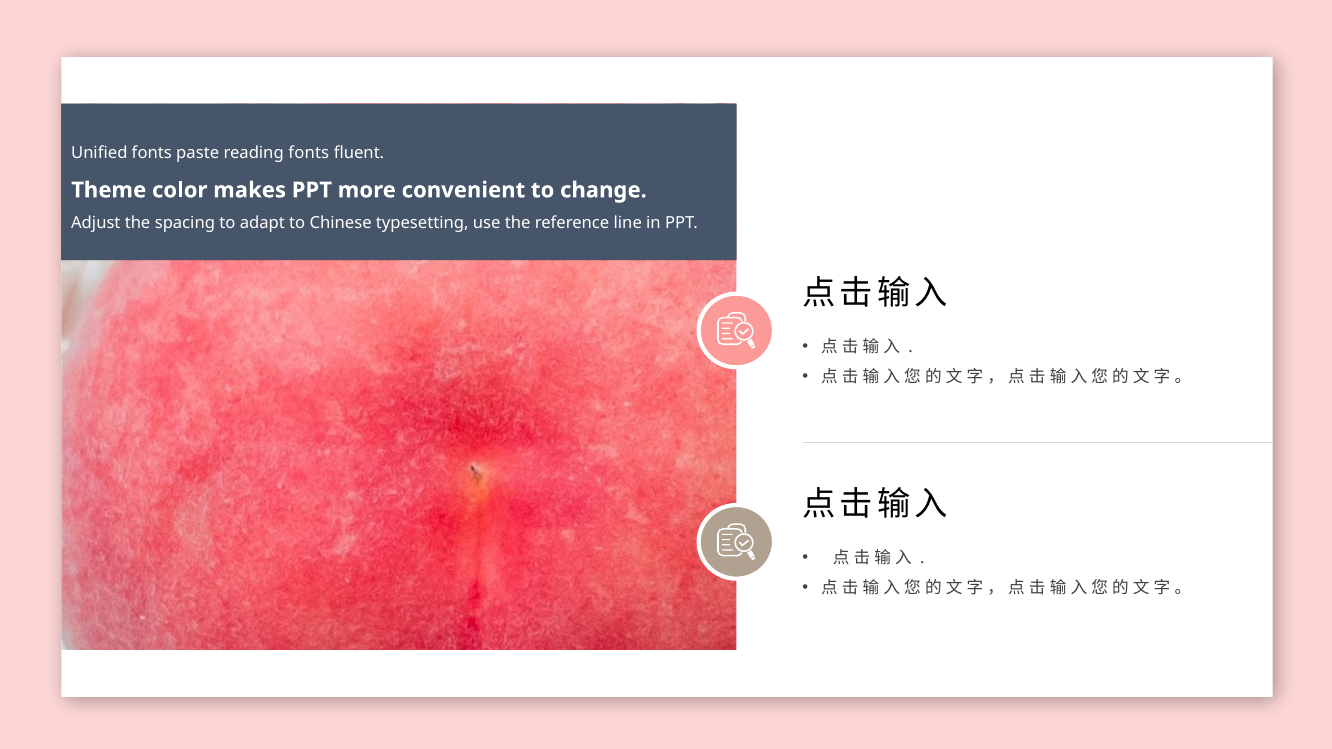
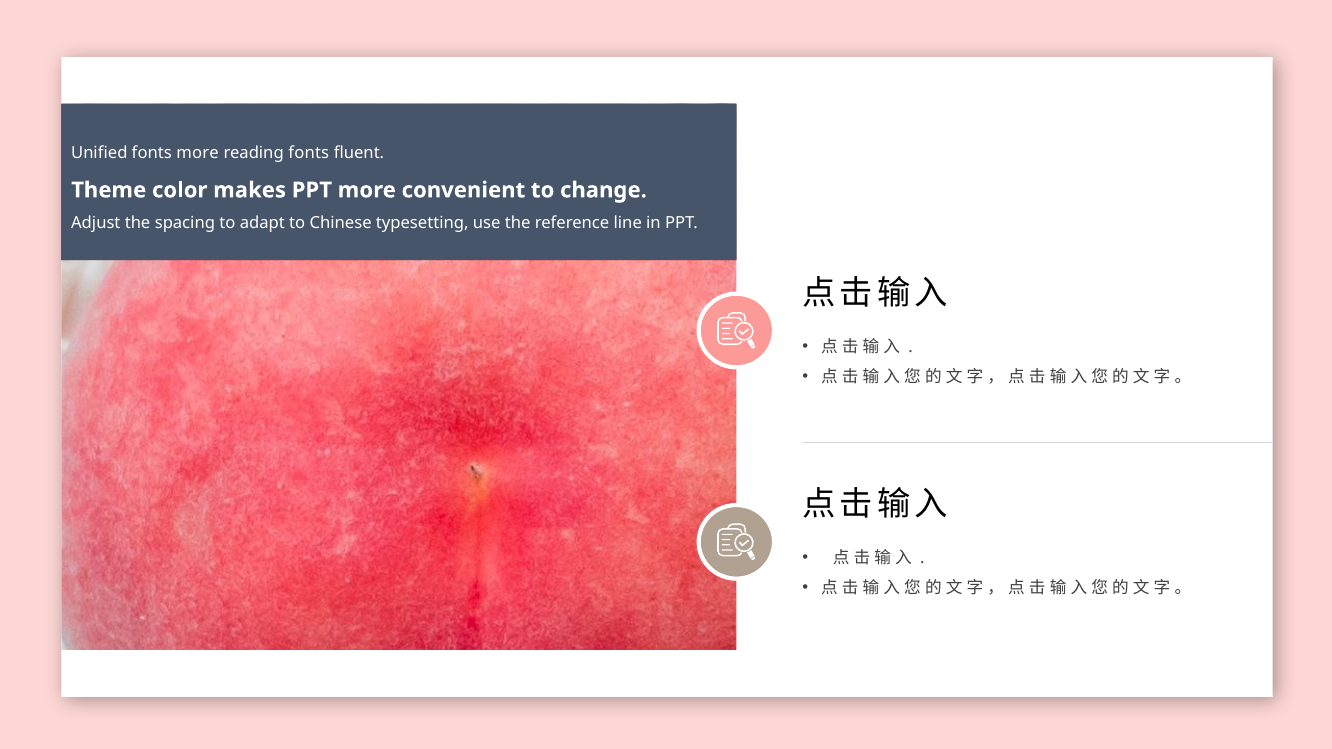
fonts paste: paste -> more
